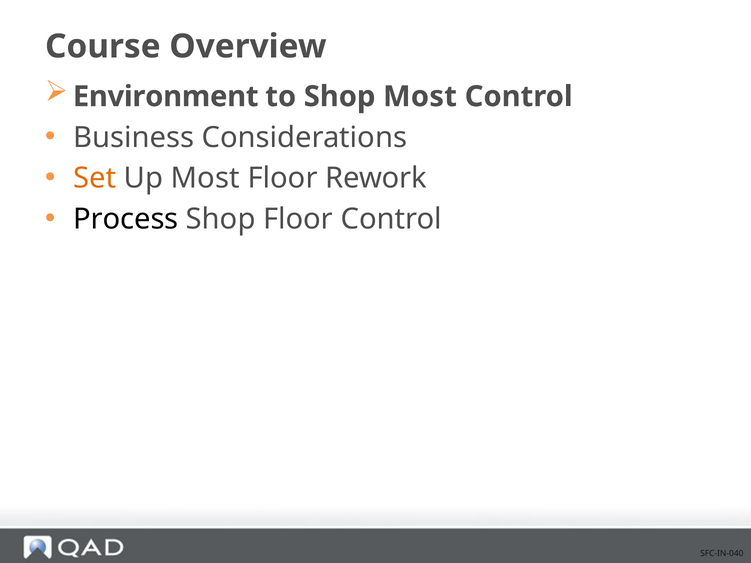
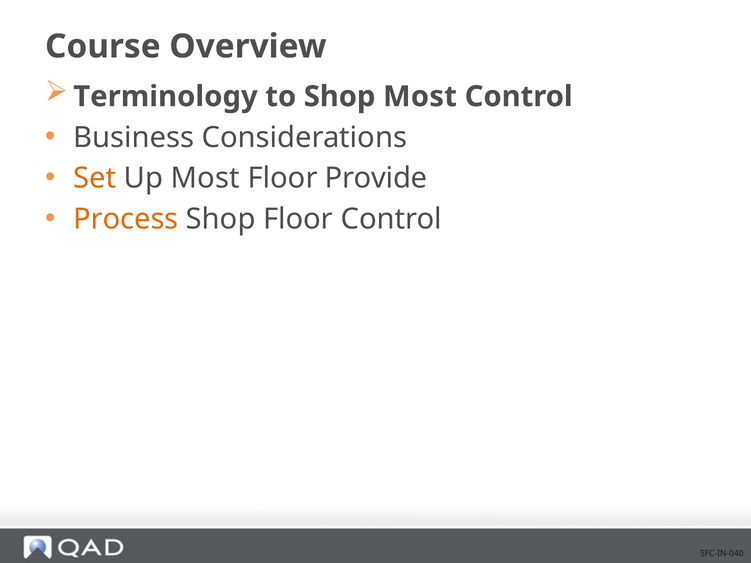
Environment: Environment -> Terminology
Rework: Rework -> Provide
Process colour: black -> orange
